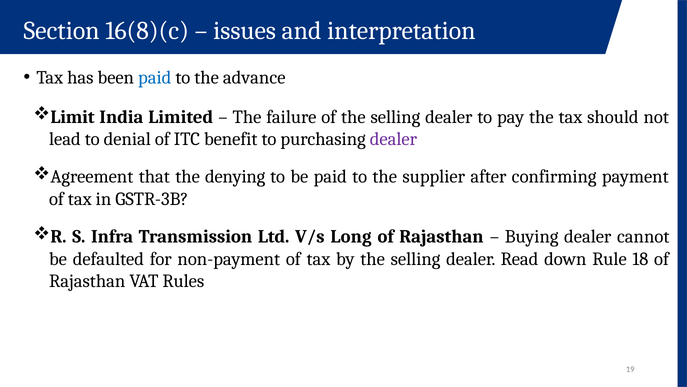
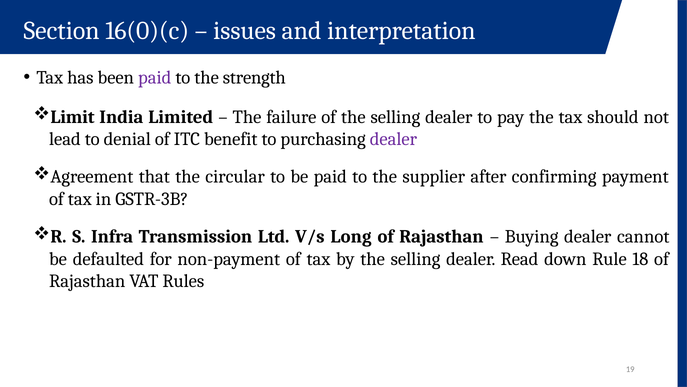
16(8)(c: 16(8)(c -> 16(0)(c
paid at (155, 77) colour: blue -> purple
advance: advance -> strength
denying: denying -> circular
